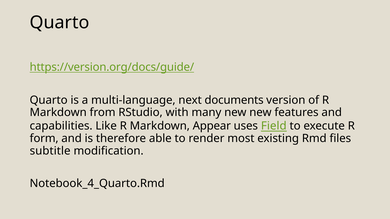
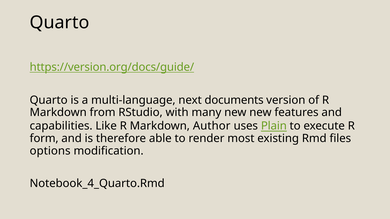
Appear: Appear -> Author
Field: Field -> Plain
subtitle: subtitle -> options
